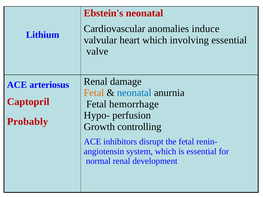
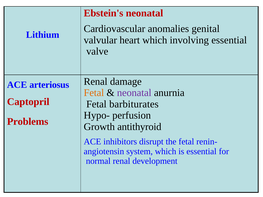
induce: induce -> genital
neonatal at (134, 93) colour: blue -> purple
hemorrhage: hemorrhage -> barbiturates
Probably: Probably -> Problems
controlling: controlling -> antithyroid
